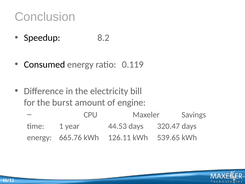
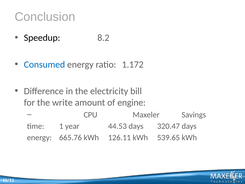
Consumed colour: black -> blue
0.119: 0.119 -> 1.172
burst: burst -> write
